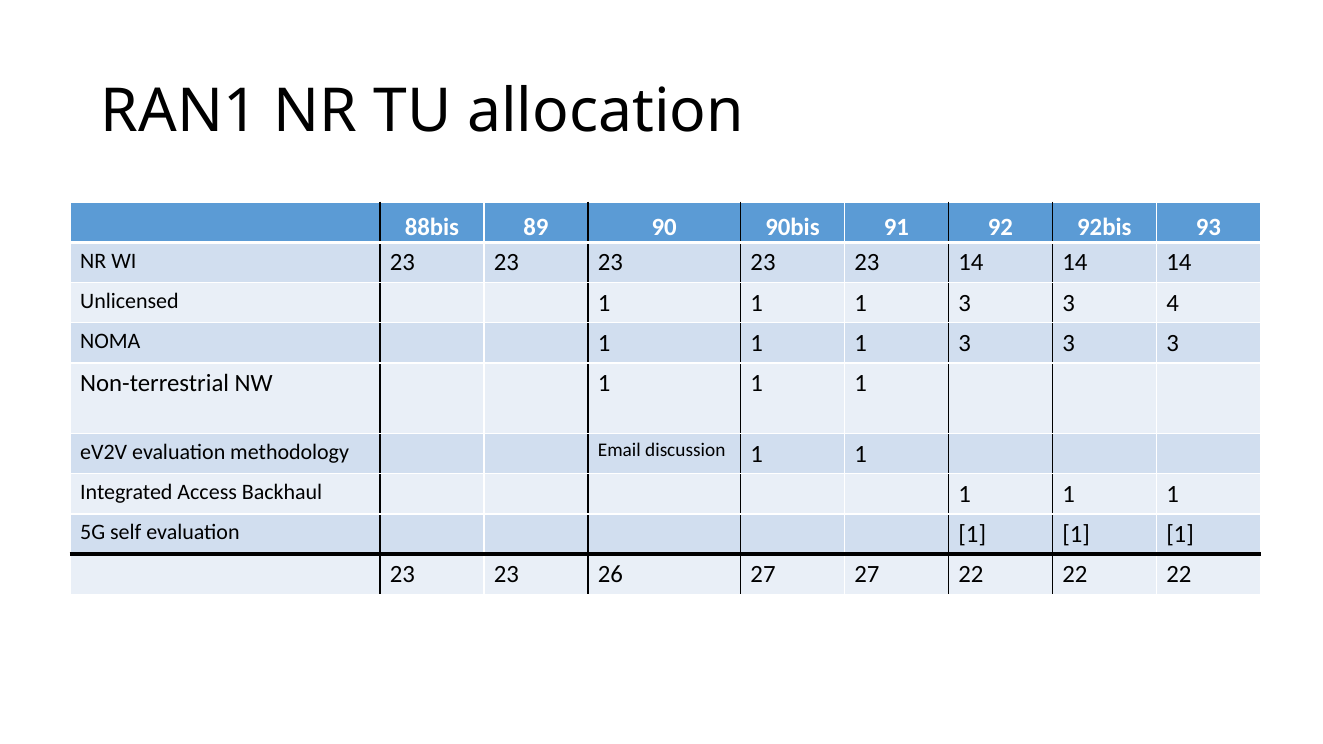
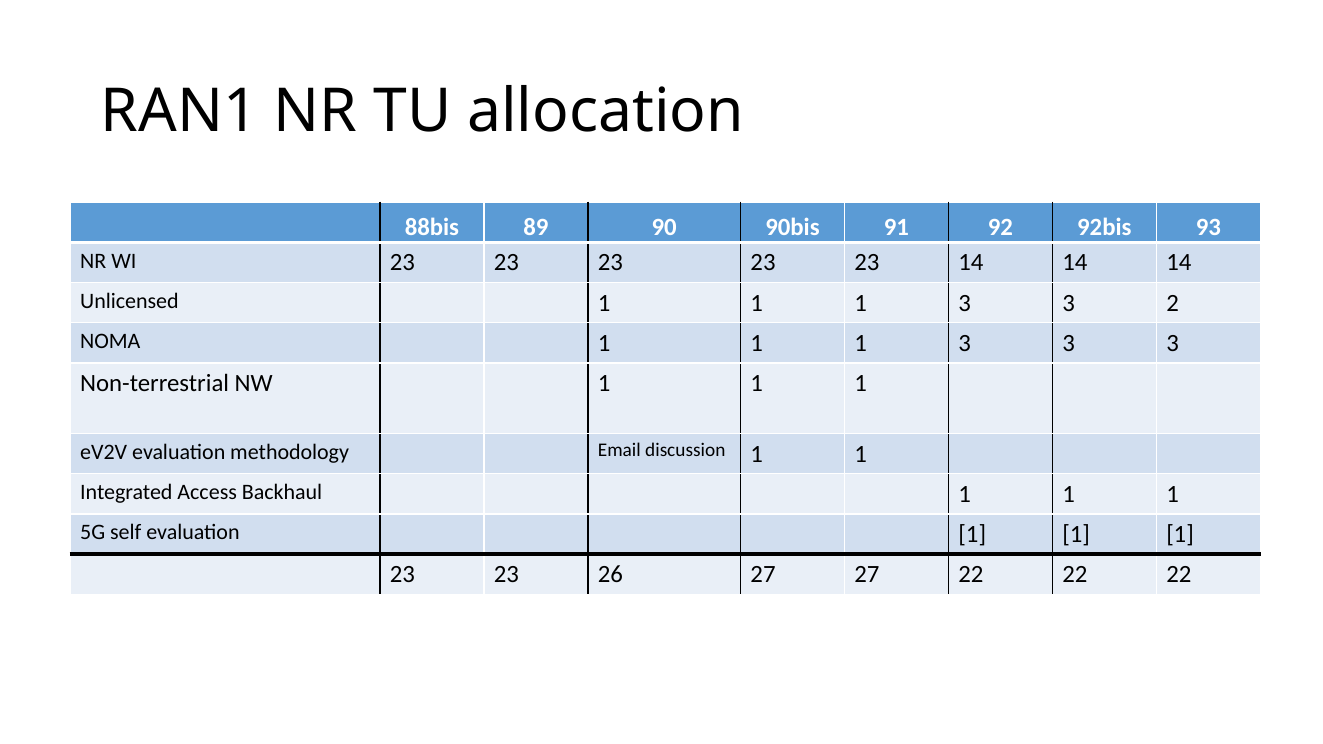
4: 4 -> 2
